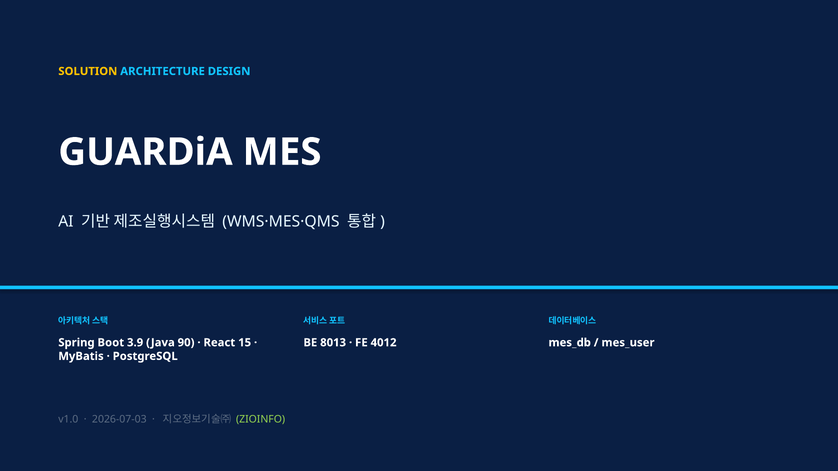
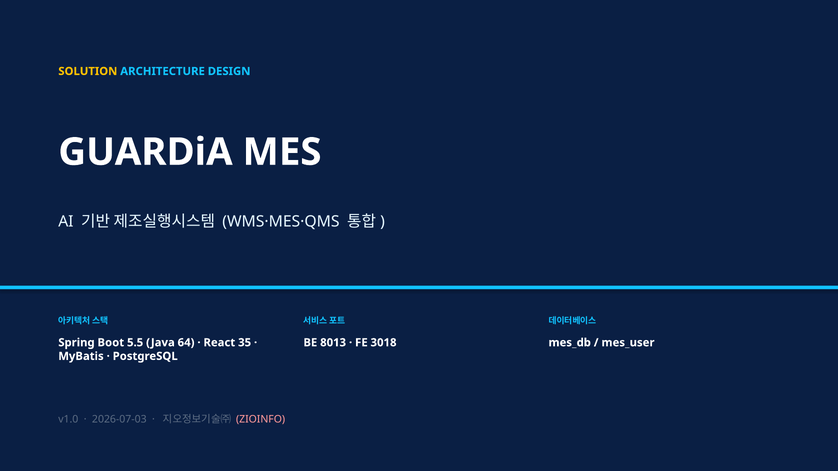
3.9: 3.9 -> 5.5
90: 90 -> 64
15: 15 -> 35
4012: 4012 -> 3018
ZIOINFO colour: light green -> pink
